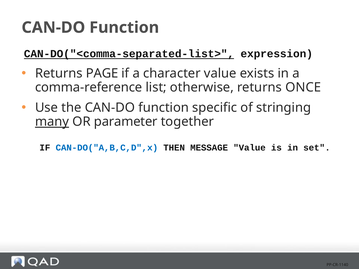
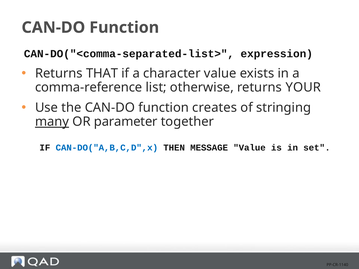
CAN-DO("<comma-separated-list> underline: present -> none
PAGE: PAGE -> THAT
ONCE: ONCE -> YOUR
specific: specific -> creates
